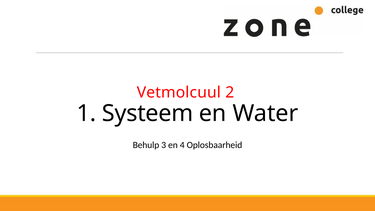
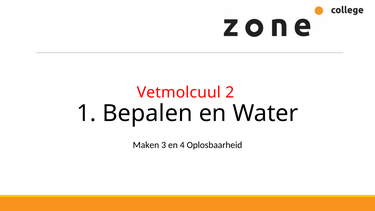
Systeem: Systeem -> Bepalen
Behulp: Behulp -> Maken
